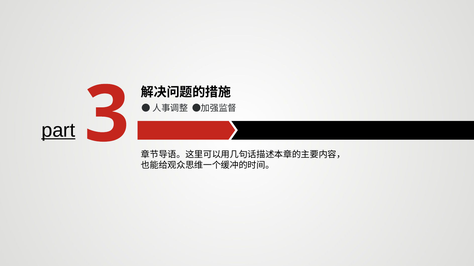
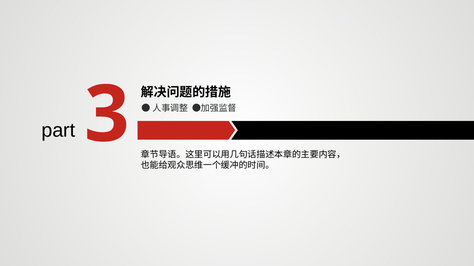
part underline: present -> none
